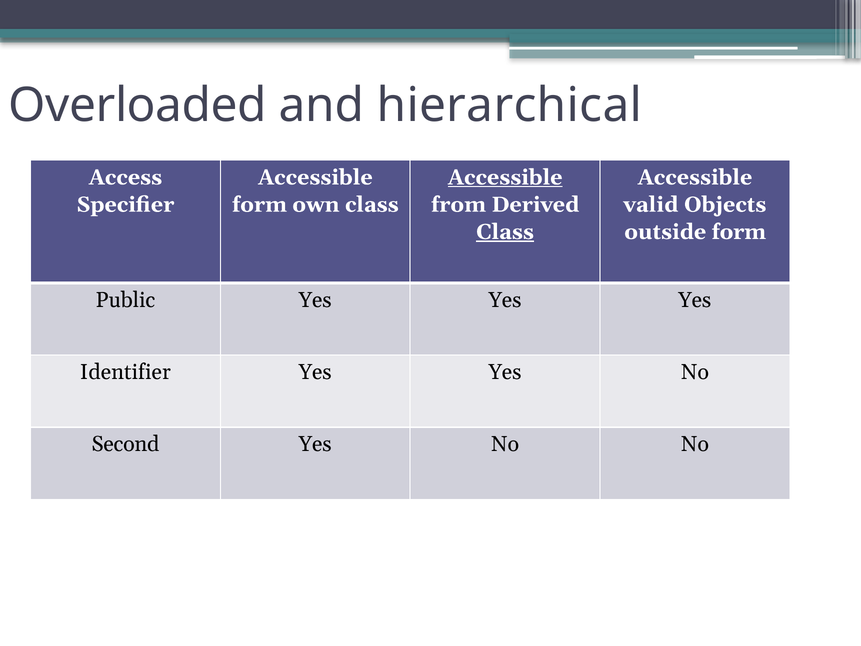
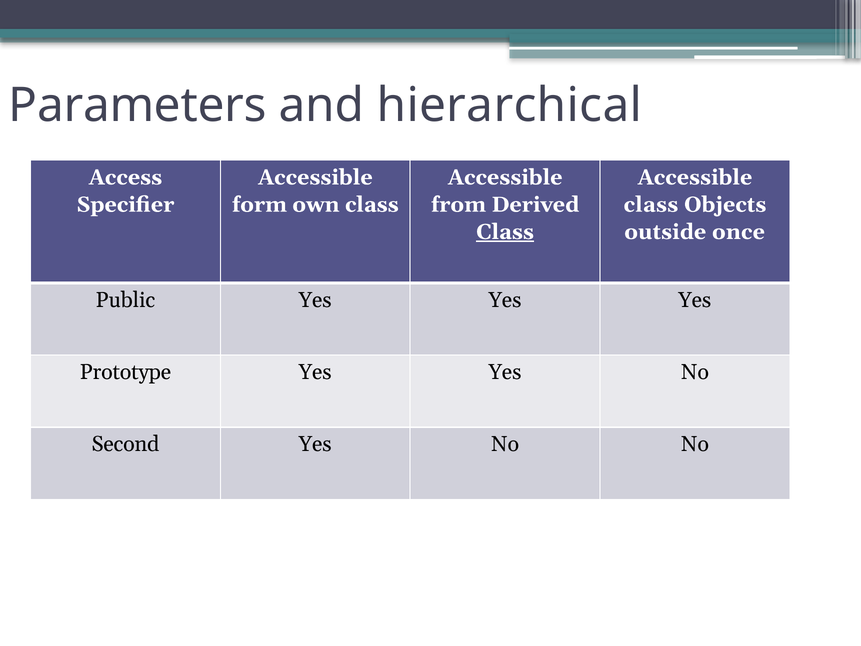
Overloaded: Overloaded -> Parameters
Accessible at (505, 177) underline: present -> none
valid at (651, 205): valid -> class
outside form: form -> once
Identifier: Identifier -> Prototype
